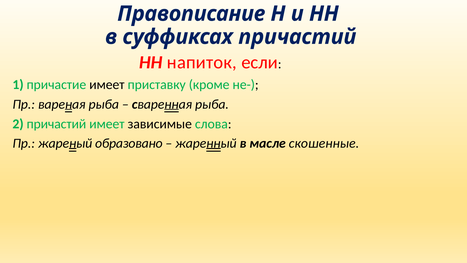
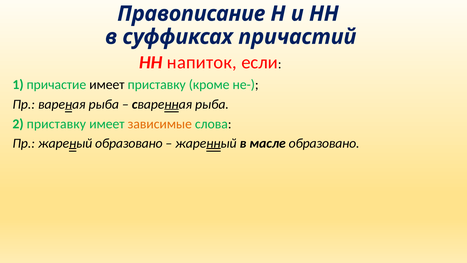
2 причастий: причастий -> приставку
зависимые colour: black -> orange
масле скошенные: скошенные -> образовано
